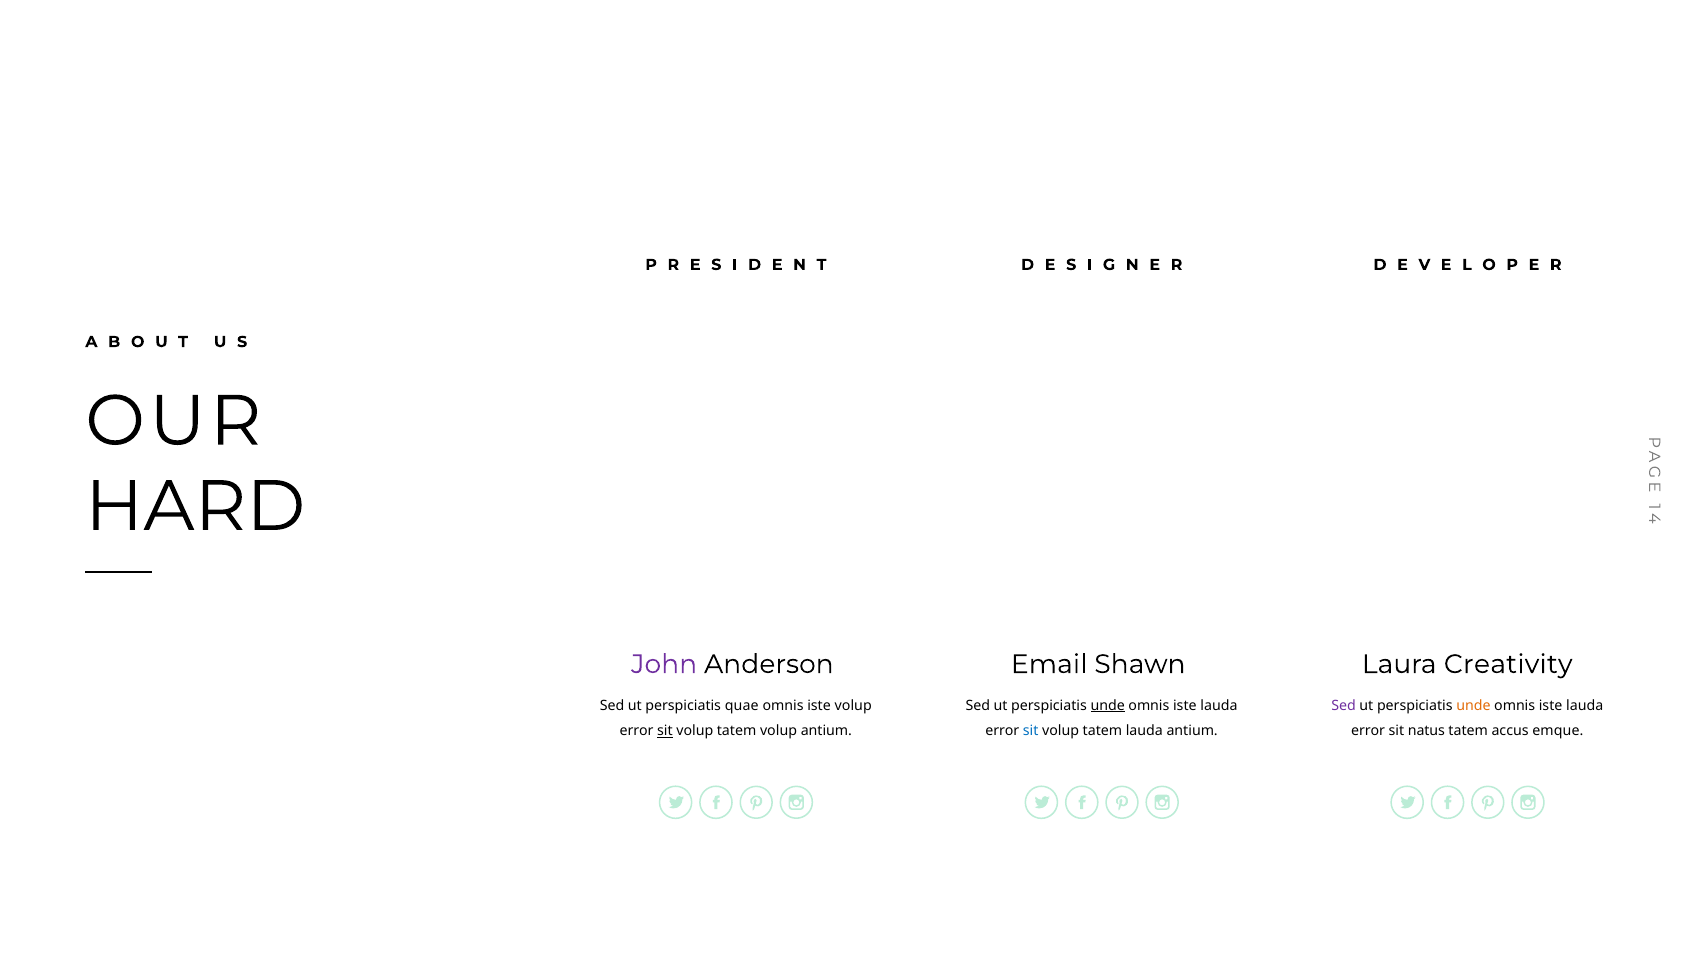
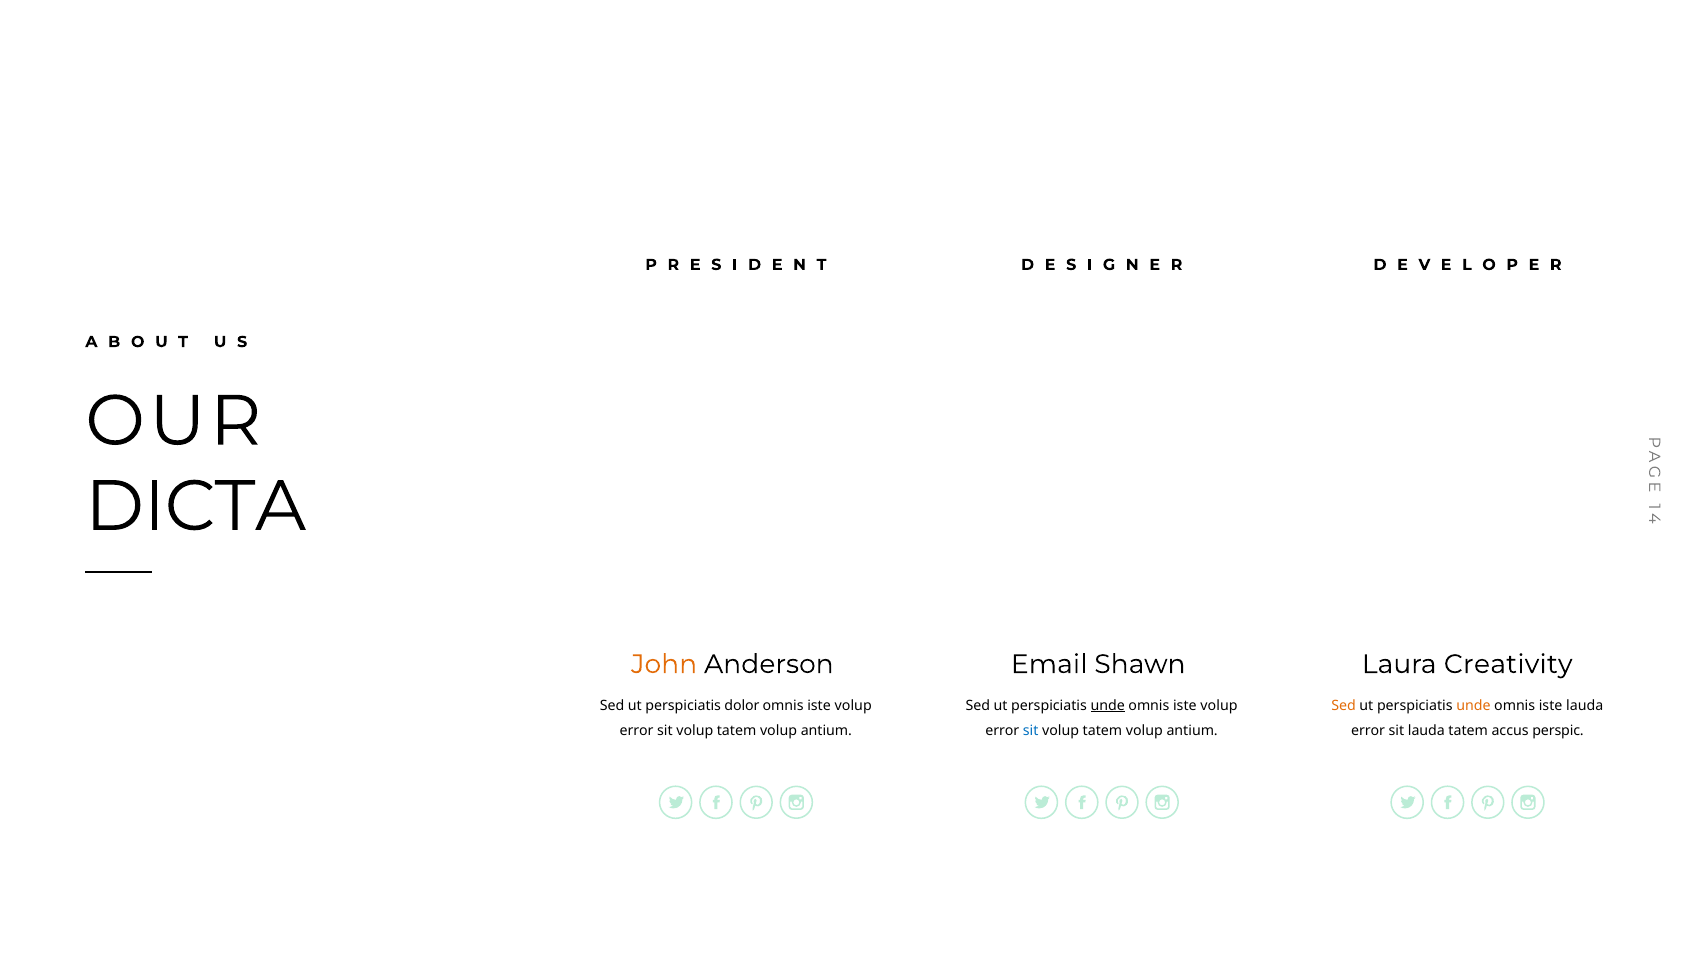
HARD: HARD -> DICTA
John colour: purple -> orange
quae: quae -> dolor
lauda at (1219, 705): lauda -> volup
Sed at (1344, 705) colour: purple -> orange
sit at (665, 731) underline: present -> none
lauda at (1144, 731): lauda -> volup
sit natus: natus -> lauda
emque: emque -> perspic
